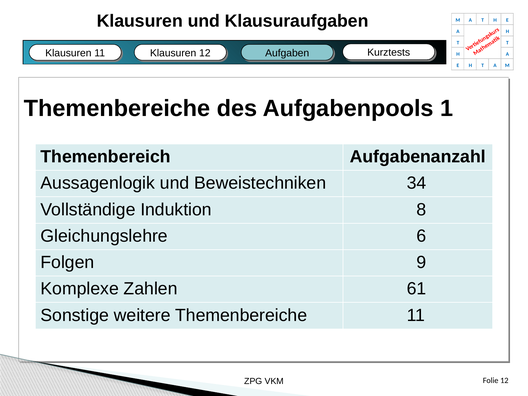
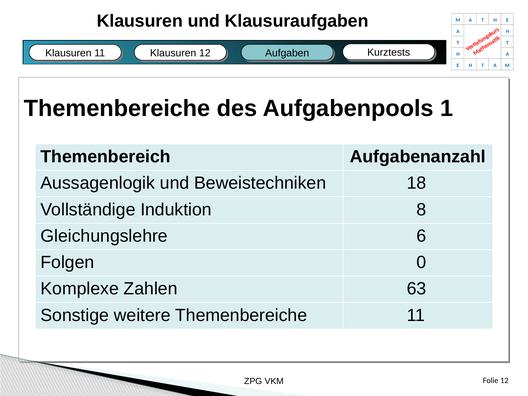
34: 34 -> 18
9: 9 -> 0
61: 61 -> 63
